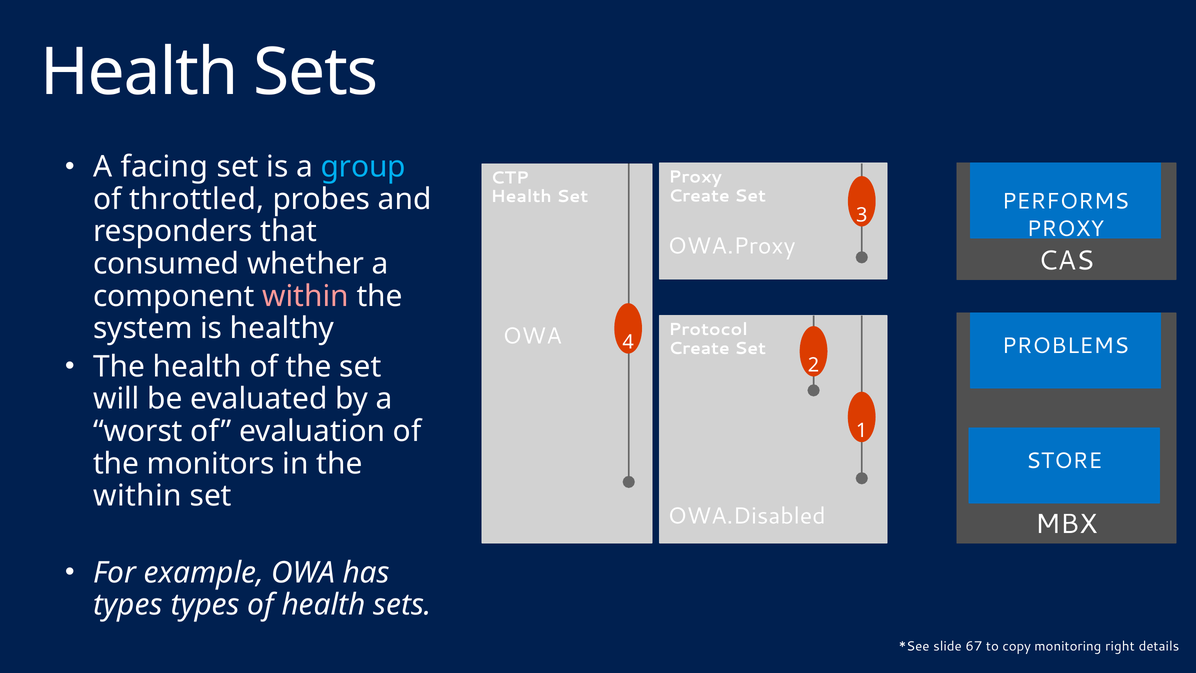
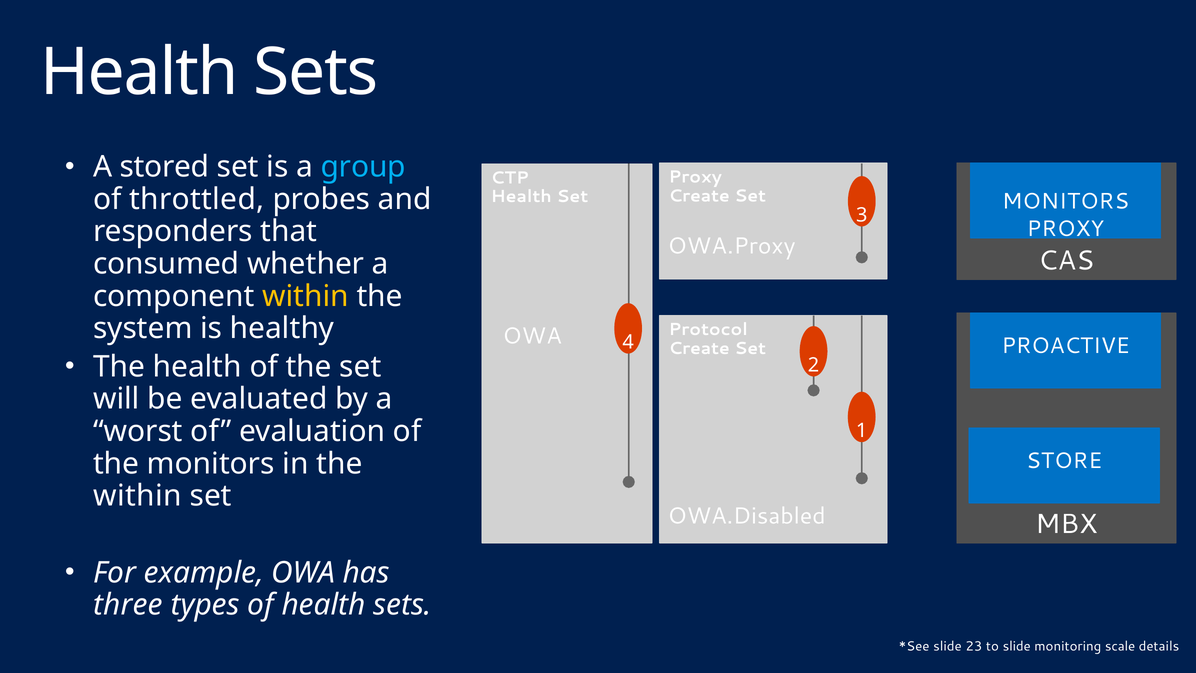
facing: facing -> stored
PERFORMS at (1066, 201): PERFORMS -> MONITORS
within at (305, 296) colour: pink -> yellow
PROBLEMS: PROBLEMS -> PROACTIVE
types at (128, 605): types -> three
67: 67 -> 23
to copy: copy -> slide
right: right -> scale
